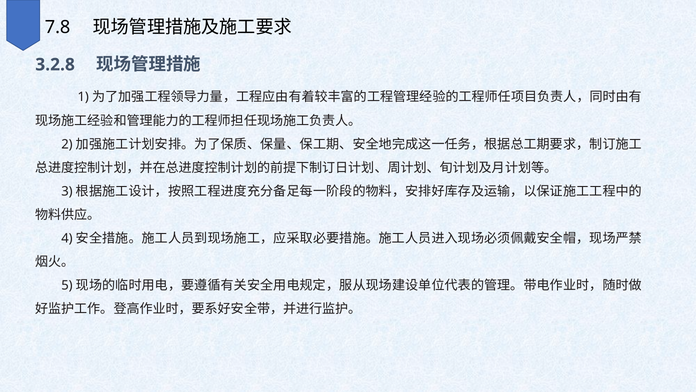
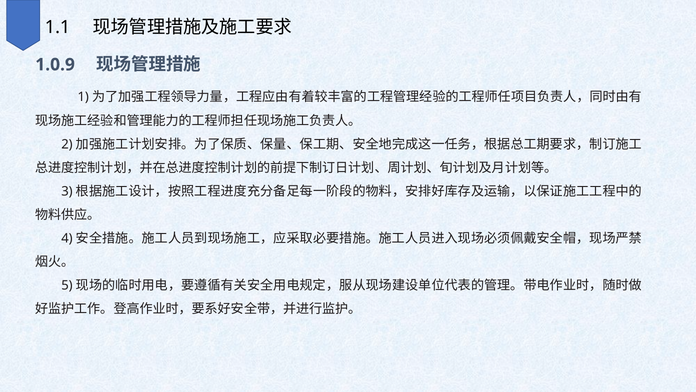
7.8: 7.8 -> 1.1
3.2.8: 3.2.8 -> 1.0.9
